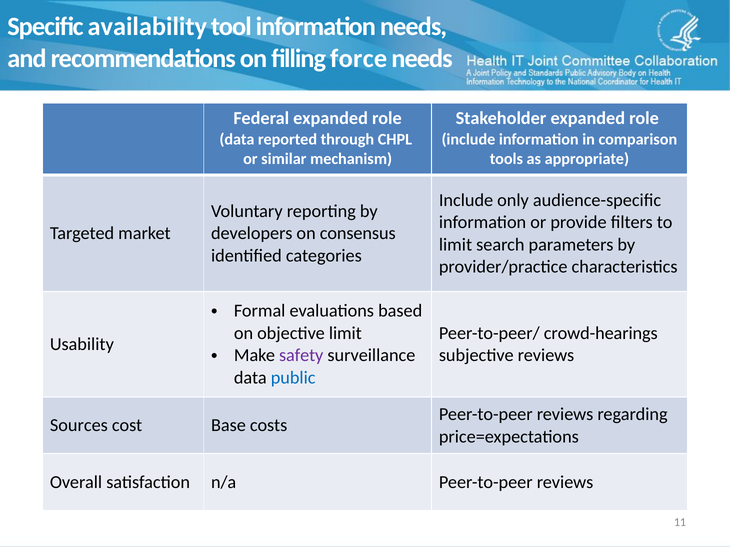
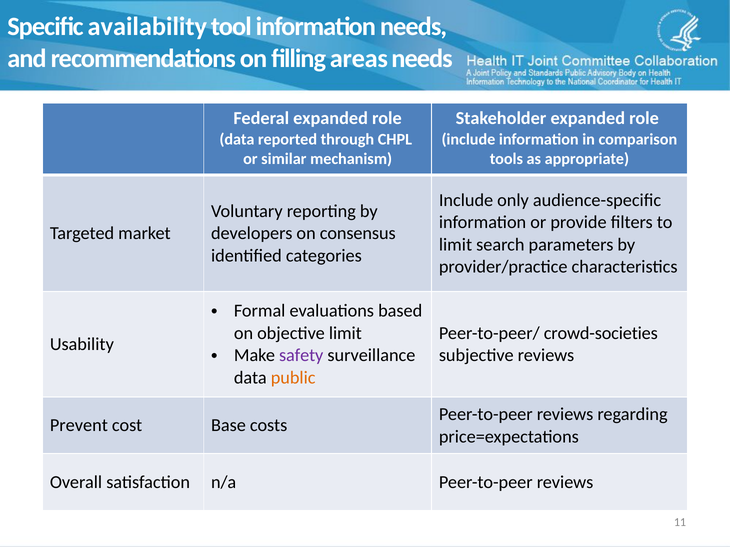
force: force -> areas
crowd-hearings: crowd-hearings -> crowd-societies
public colour: blue -> orange
Sources: Sources -> Prevent
